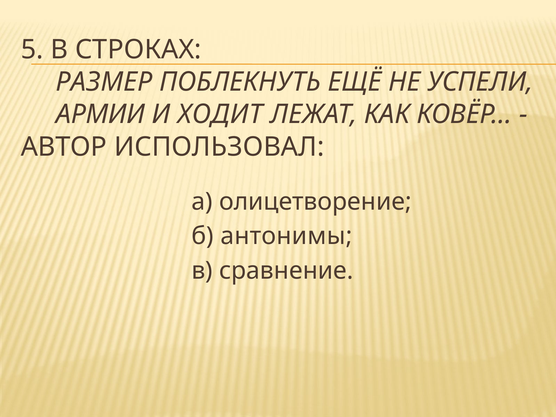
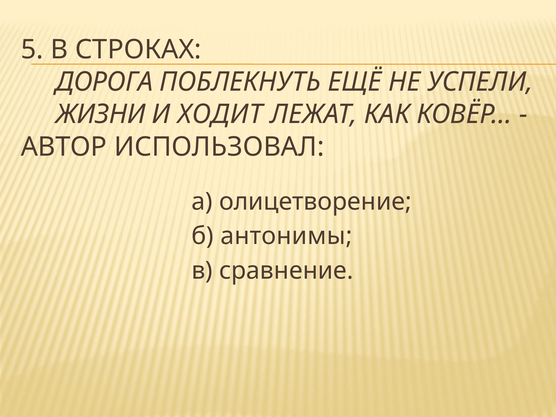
РАЗМЕР: РАЗМЕР -> ДОРОГА
АРМИИ: АРМИИ -> ЖИЗНИ
